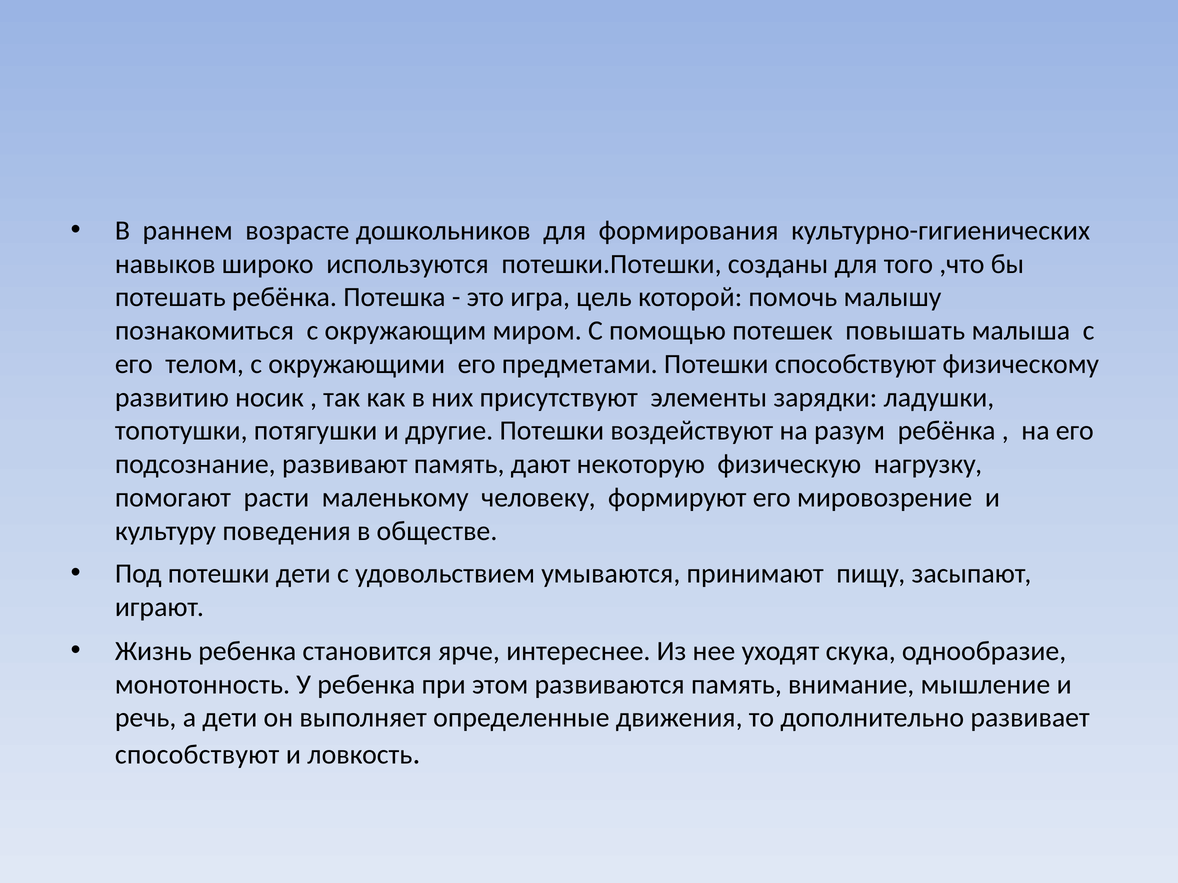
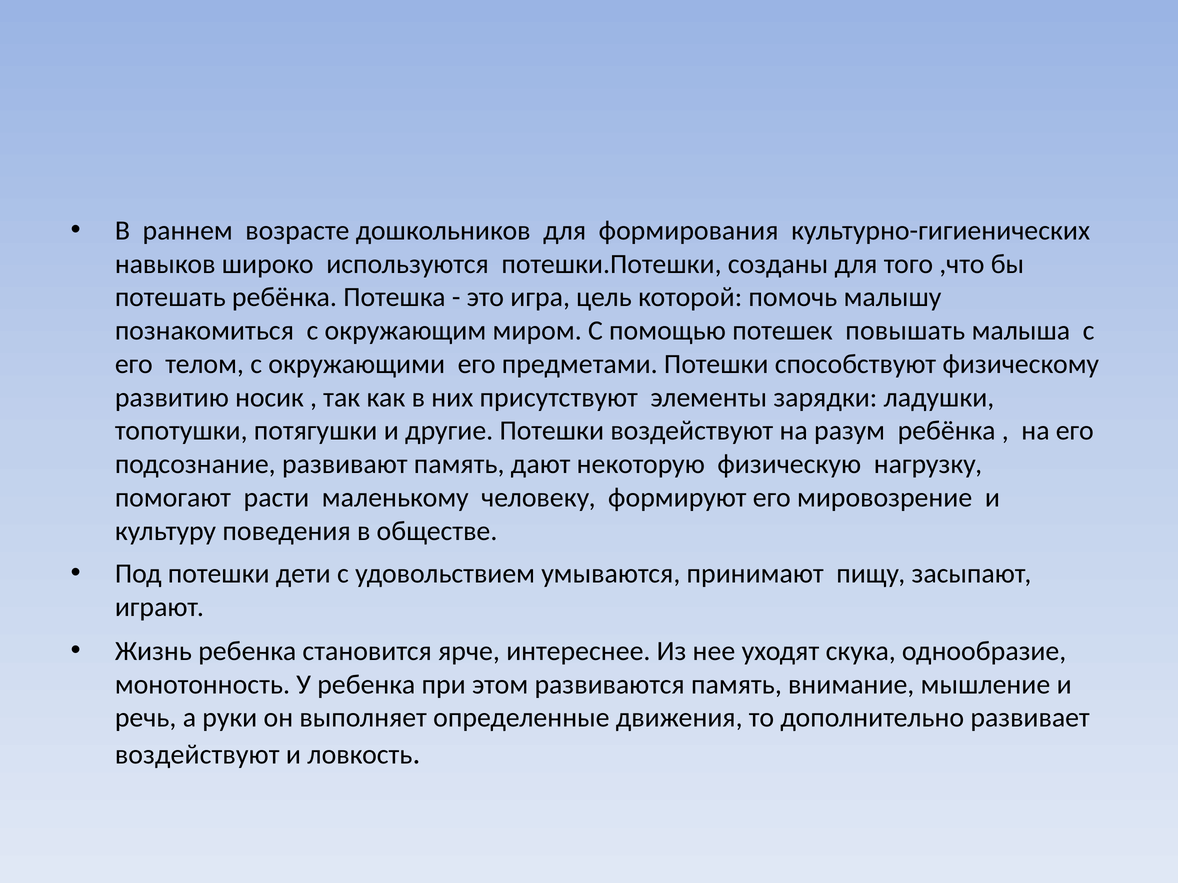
а дети: дети -> руки
способствуют at (197, 755): способствуют -> воздействуют
